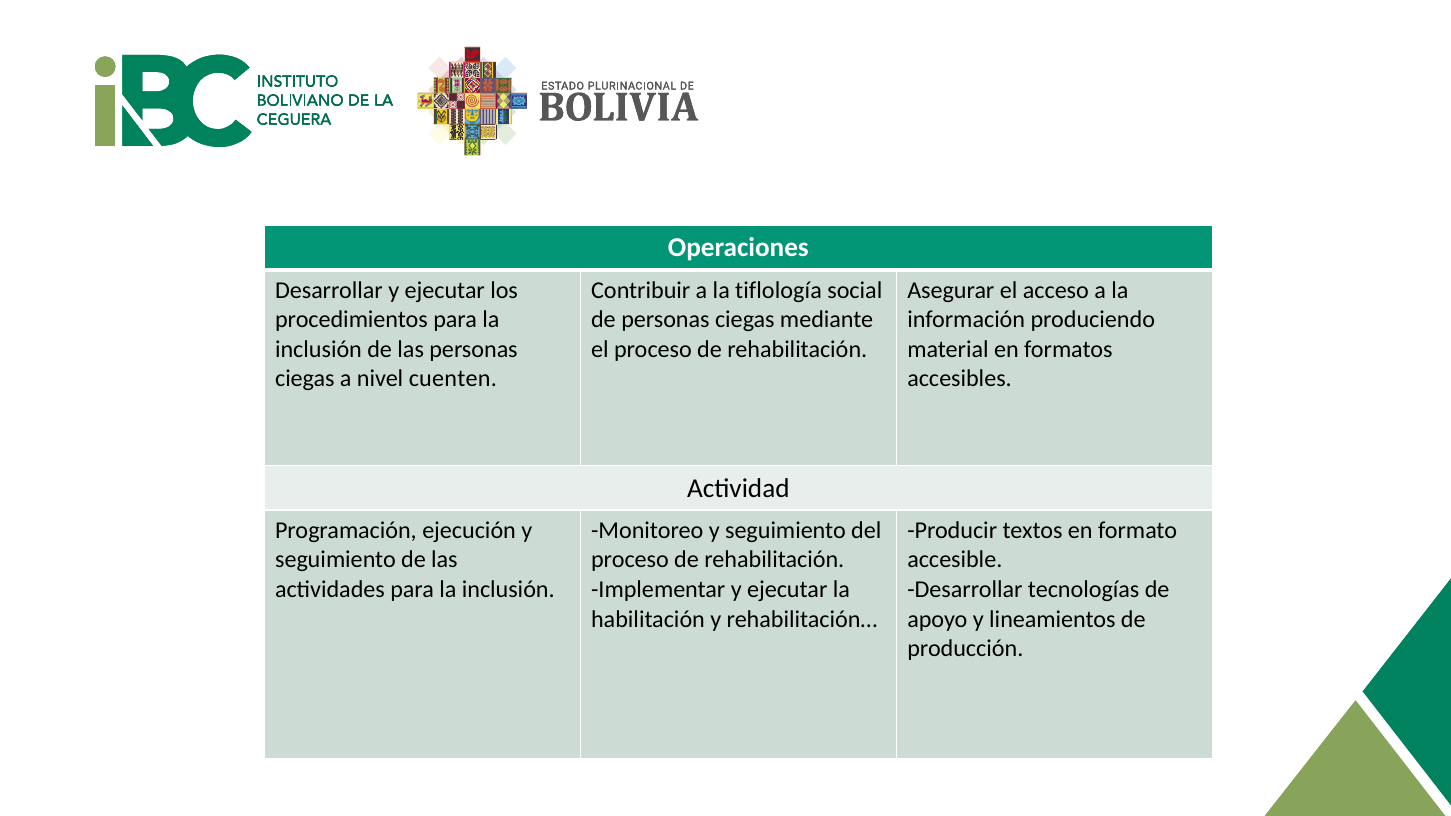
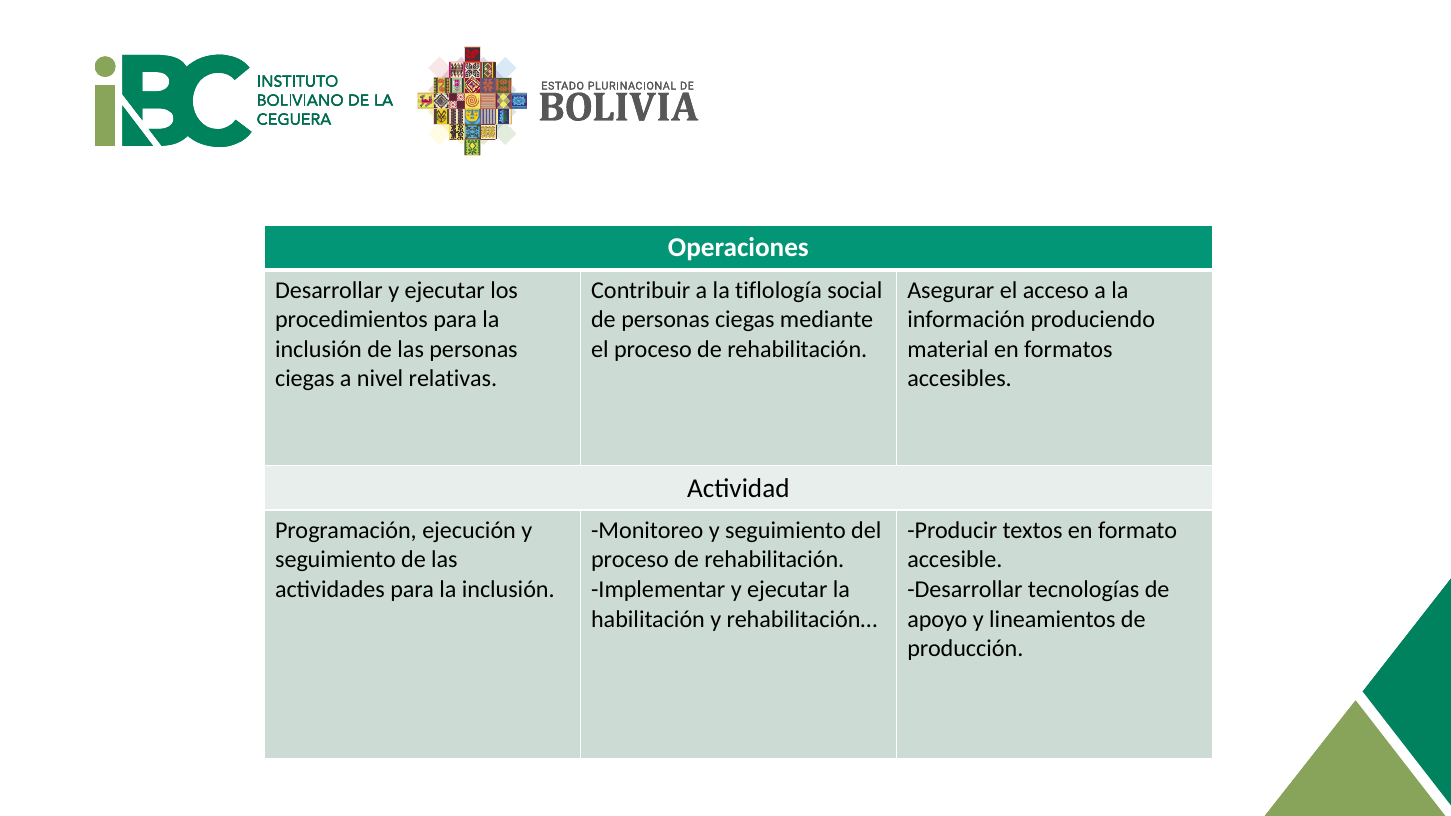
cuenten: cuenten -> relativas
